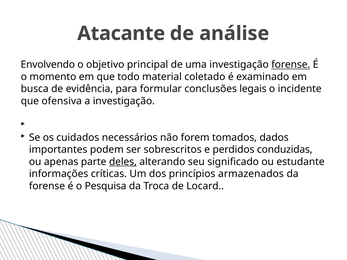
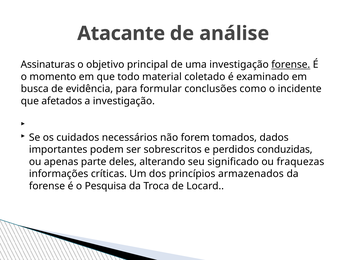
Envolvendo: Envolvendo -> Assinaturas
legais: legais -> como
ofensiva: ofensiva -> afetados
deles underline: present -> none
estudante: estudante -> fraquezas
